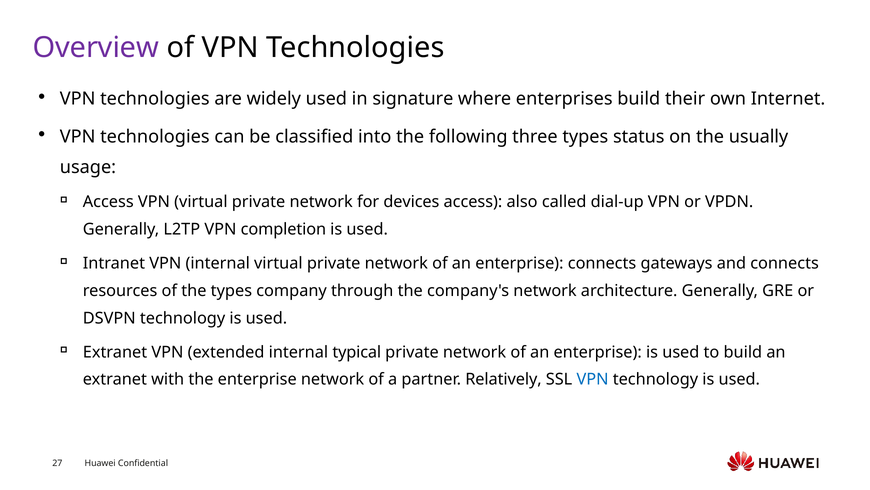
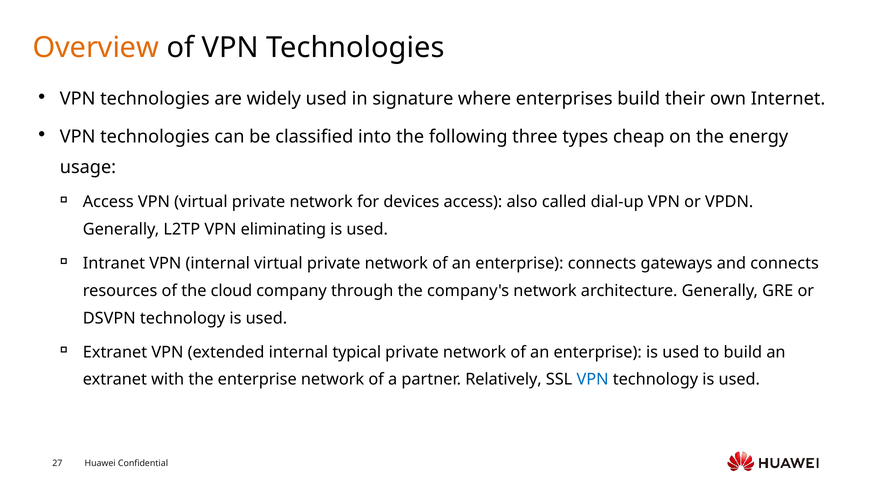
Overview colour: purple -> orange
status: status -> cheap
usually: usually -> energy
completion: completion -> eliminating
the types: types -> cloud
